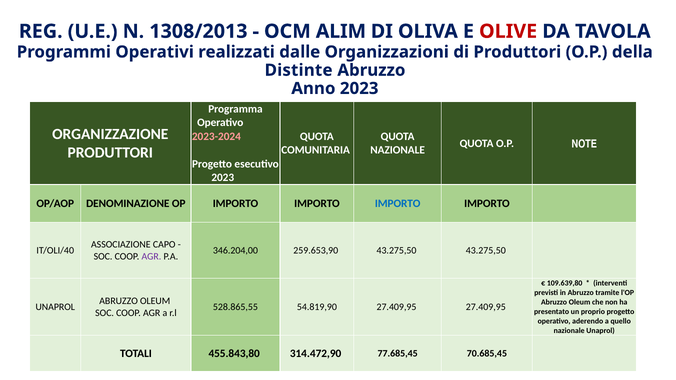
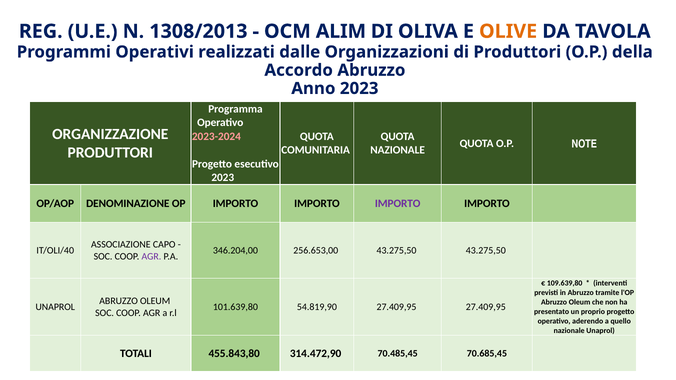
OLIVE colour: red -> orange
Distinte: Distinte -> Accordo
IMPORTO at (398, 204) colour: blue -> purple
259.653,90: 259.653,90 -> 256.653,00
528.865,55: 528.865,55 -> 101.639,80
77.685,45: 77.685,45 -> 70.485,45
